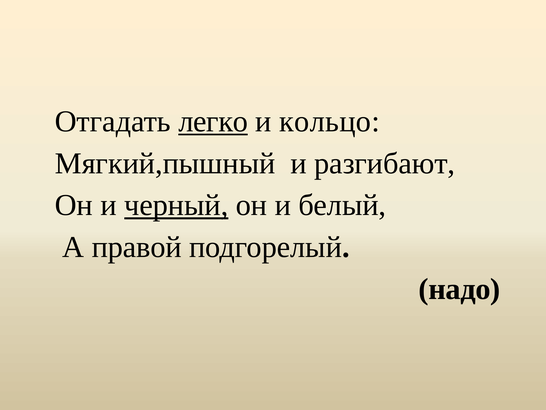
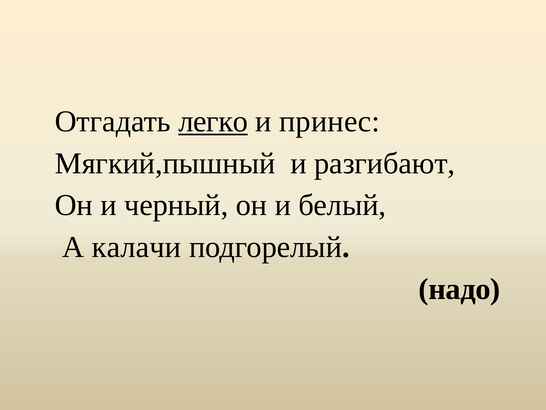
кольцо: кольцо -> принес
черный underline: present -> none
правой: правой -> калачи
